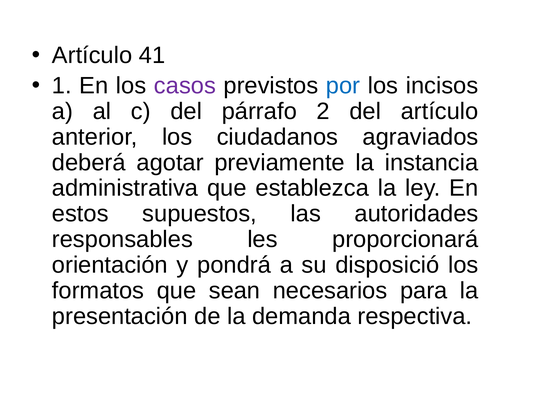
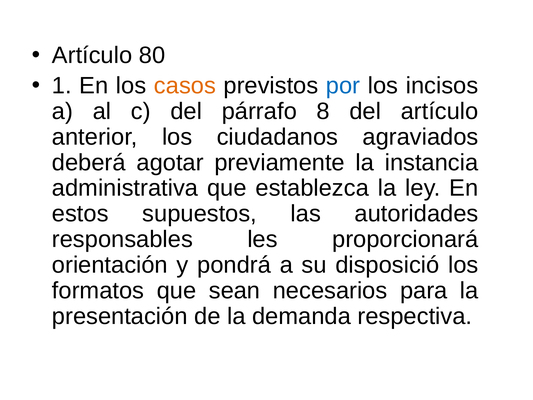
41: 41 -> 80
casos colour: purple -> orange
2: 2 -> 8
